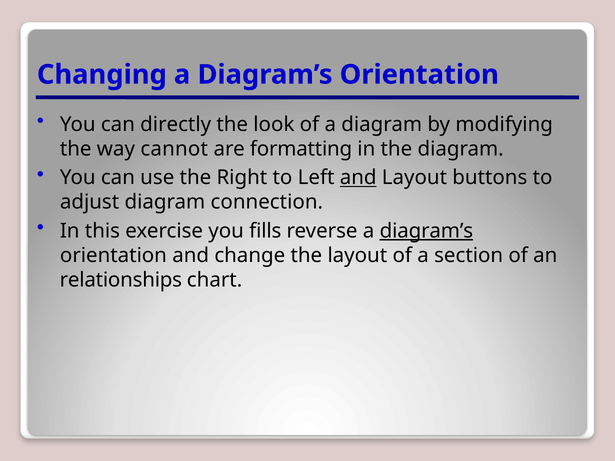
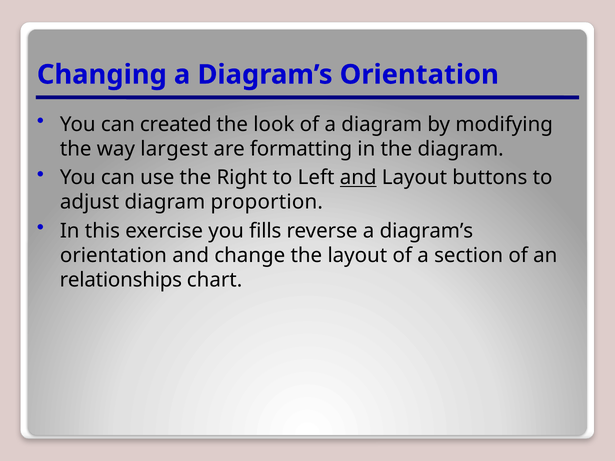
directly: directly -> created
cannot: cannot -> largest
connection: connection -> proportion
diagram’s at (426, 231) underline: present -> none
